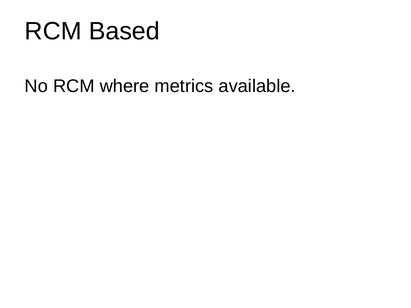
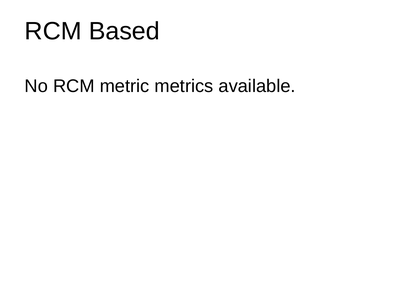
where: where -> metric
